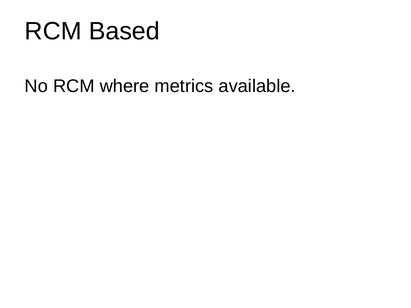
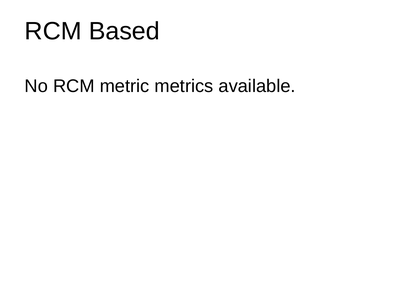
where: where -> metric
